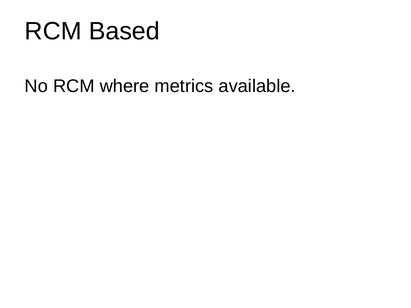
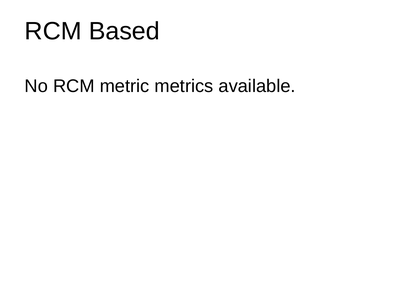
where: where -> metric
